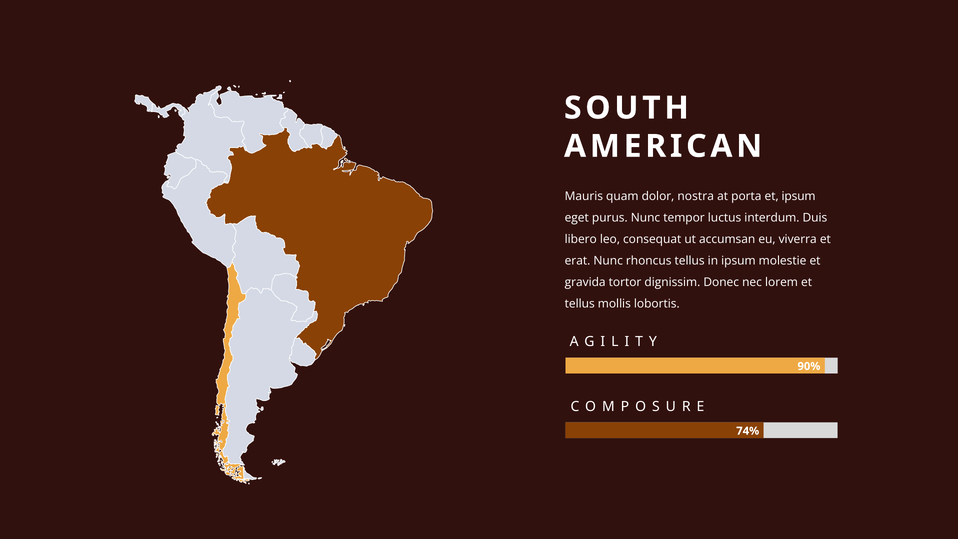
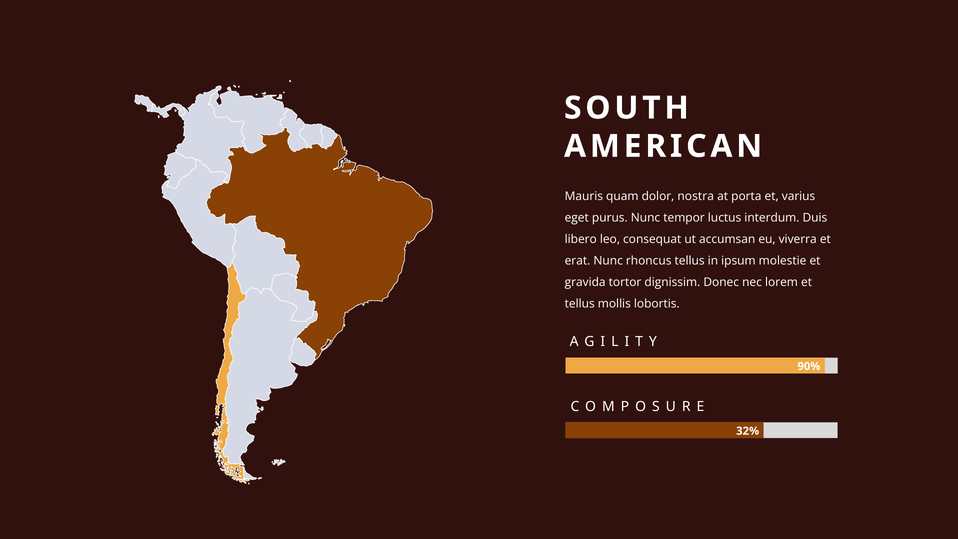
et ipsum: ipsum -> varius
74%: 74% -> 32%
